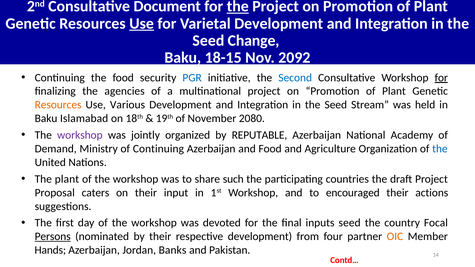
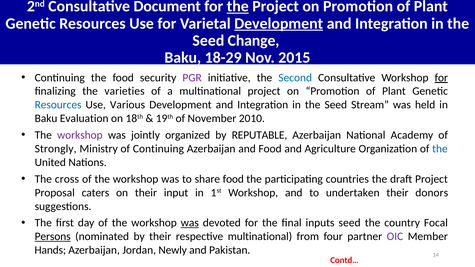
Use at (142, 24) underline: present -> none
Development at (279, 24) underline: none -> present
18-15: 18-15 -> 18-29
2092: 2092 -> 2015
PGR colour: blue -> purple
agencies: agencies -> varieties
Resources at (58, 105) colour: orange -> blue
Islamabad: Islamabad -> Evaluation
2080: 2080 -> 2010
Demand: Demand -> Strongly
The plant: plant -> cross
share such: such -> food
encouraged: encouraged -> undertaken
actions: actions -> donors
was at (190, 223) underline: none -> present
respective development: development -> multinational
OIC colour: orange -> purple
Banks: Banks -> Newly
